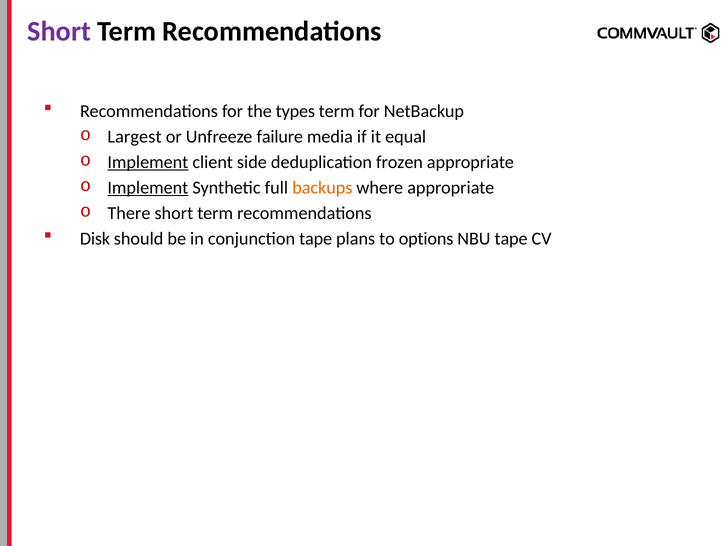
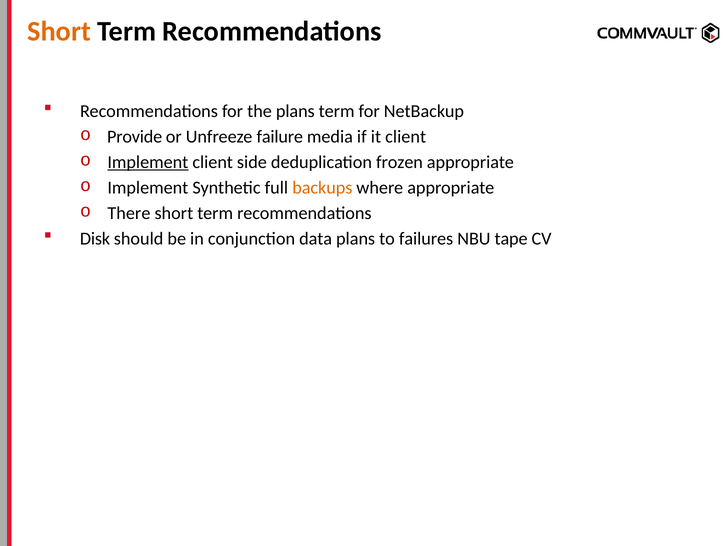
Short at (59, 31) colour: purple -> orange
the types: types -> plans
Largest: Largest -> Provide
it equal: equal -> client
Implement at (148, 188) underline: present -> none
conjunction tape: tape -> data
options: options -> failures
